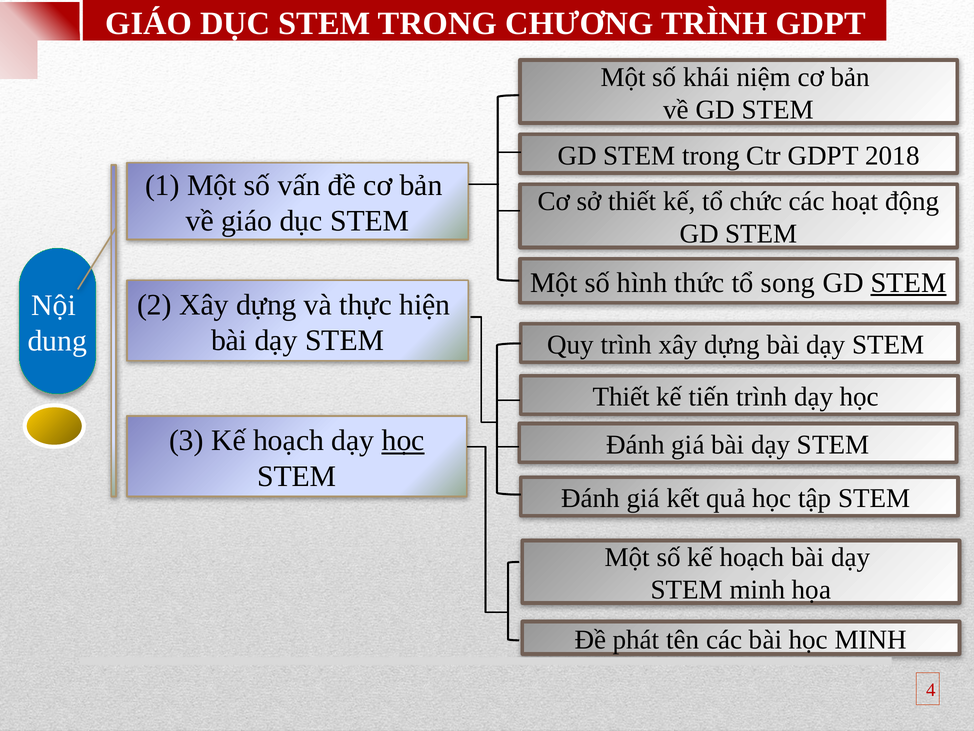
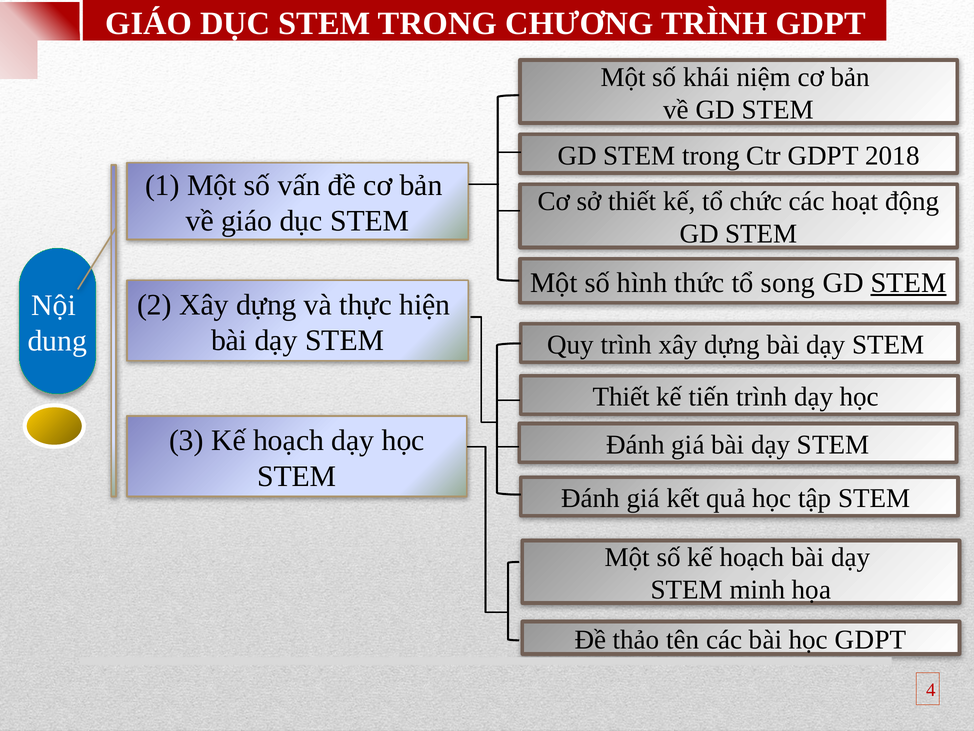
học at (403, 440) underline: present -> none
phát: phát -> thảo
học MINH: MINH -> GDPT
